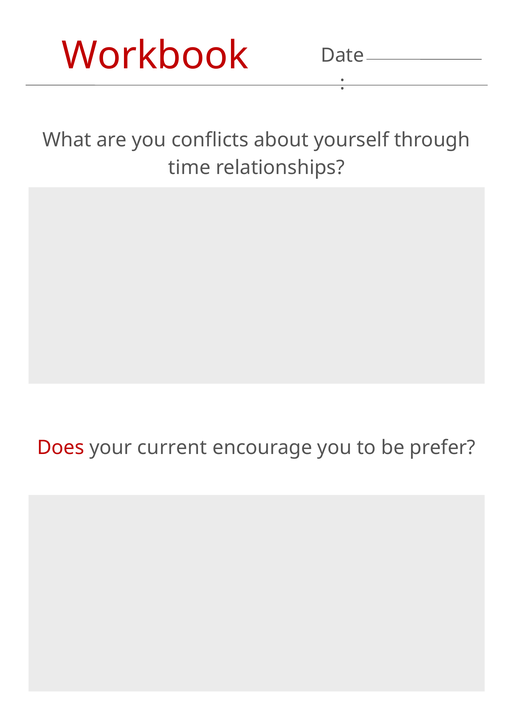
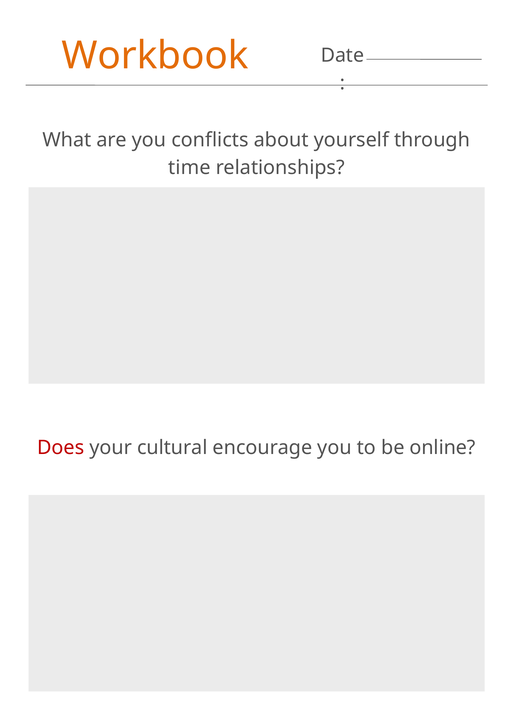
Workbook colour: red -> orange
current: current -> cultural
prefer: prefer -> online
